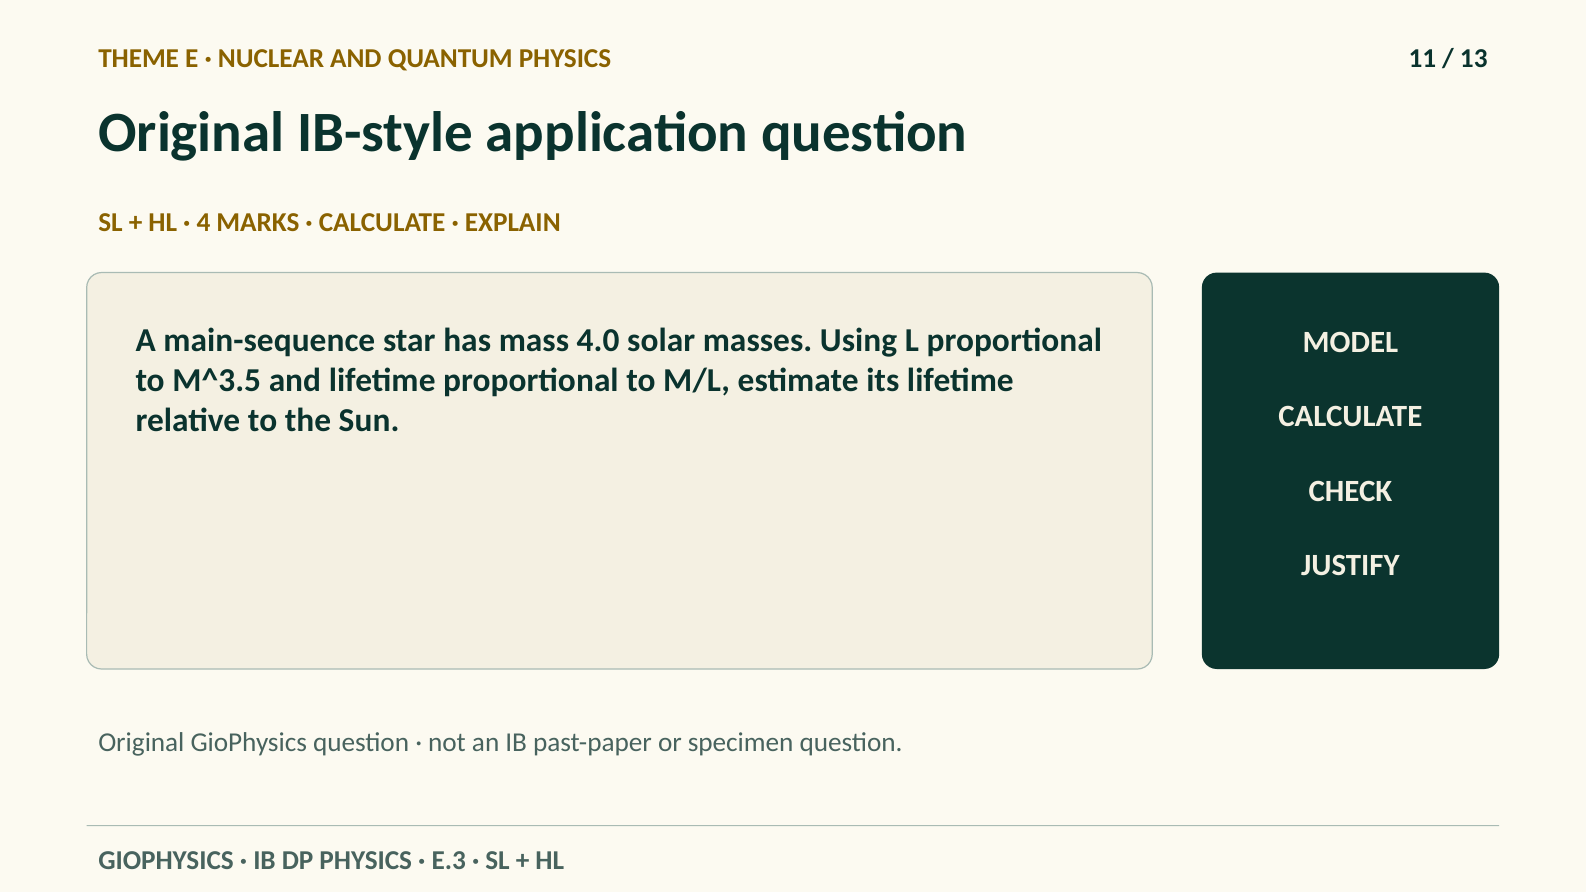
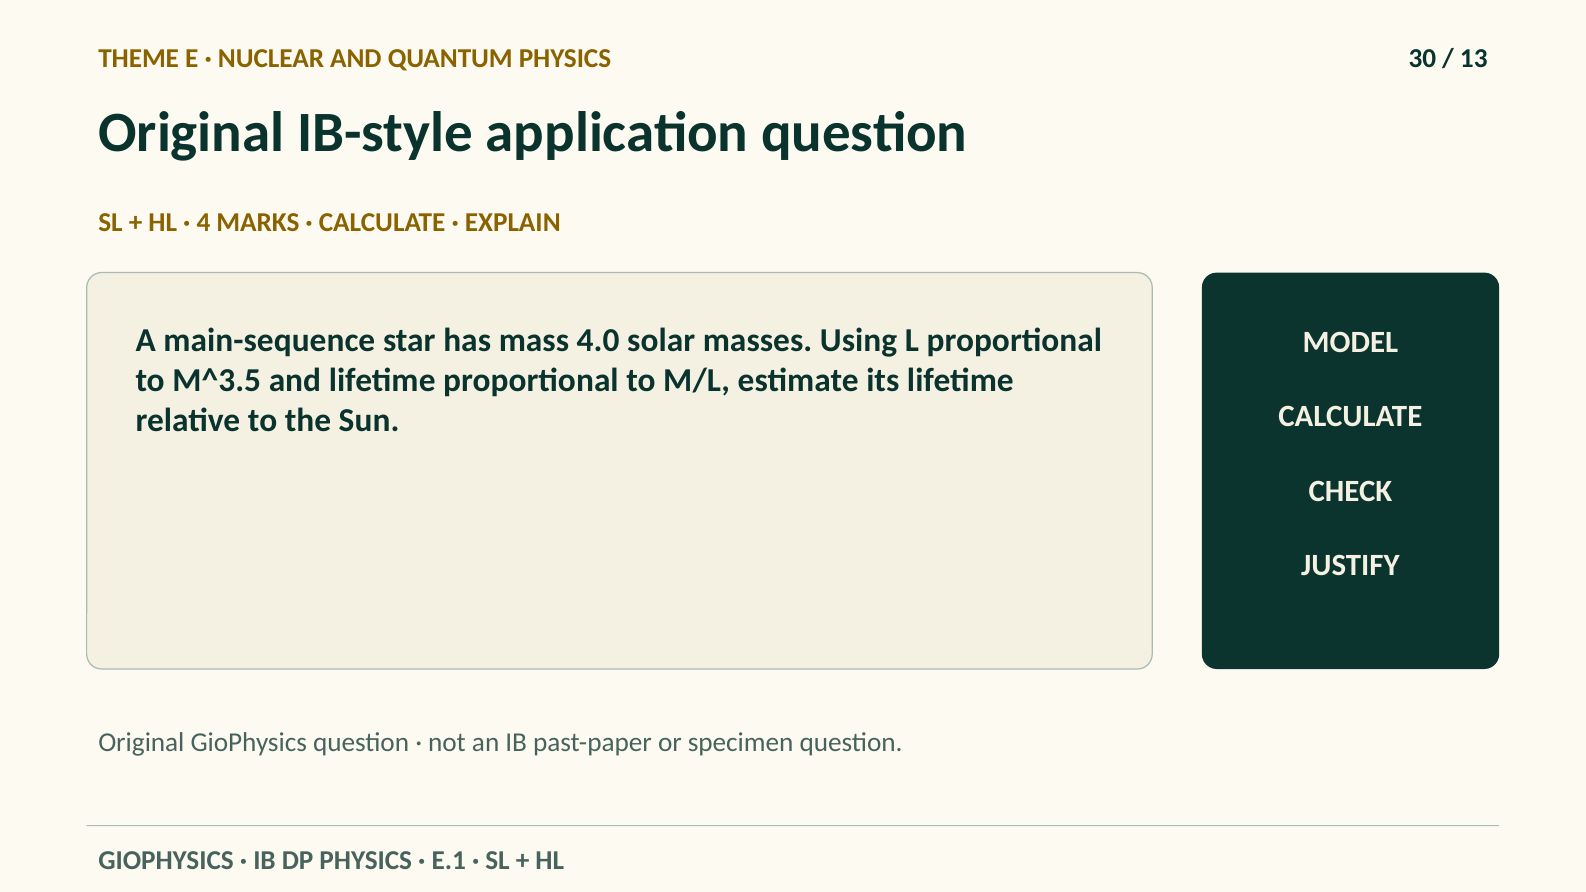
11: 11 -> 30
E.3: E.3 -> E.1
